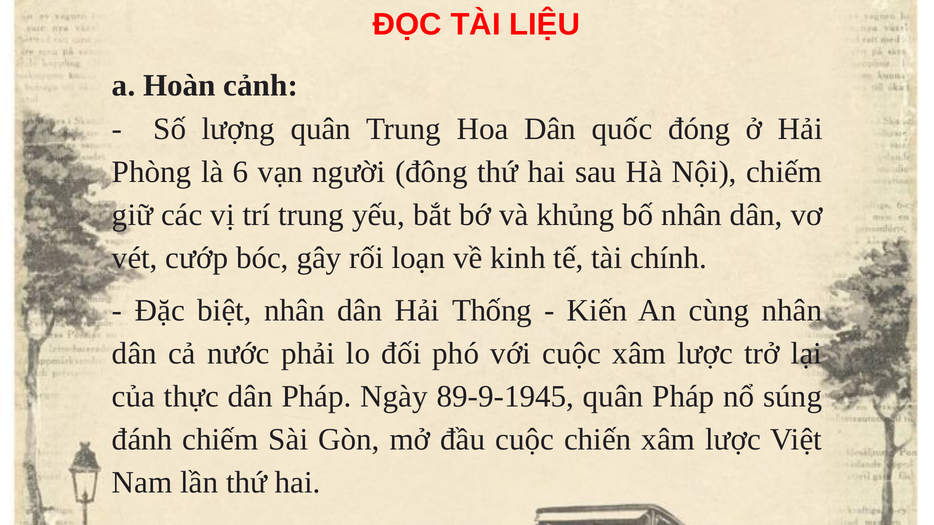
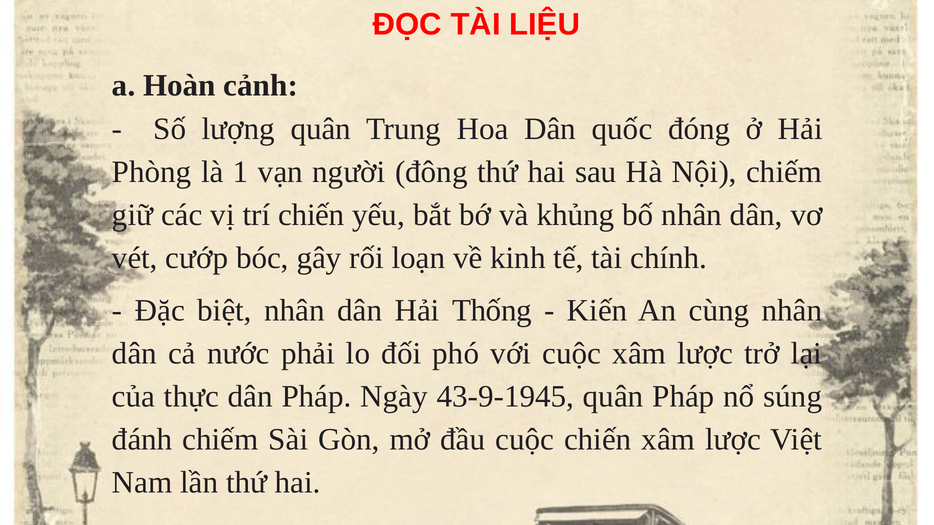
6: 6 -> 1
trí trung: trung -> chiến
89-9-1945: 89-9-1945 -> 43-9-1945
